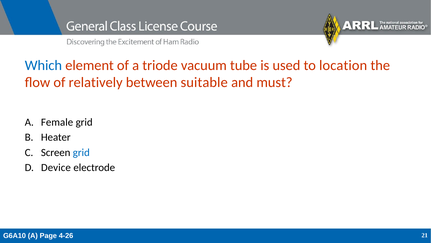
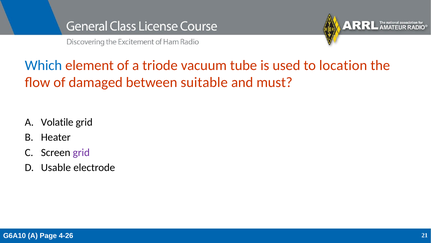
relatively: relatively -> damaged
Female: Female -> Volatile
grid at (81, 152) colour: blue -> purple
Device: Device -> Usable
